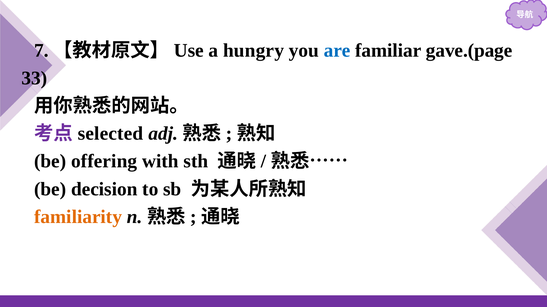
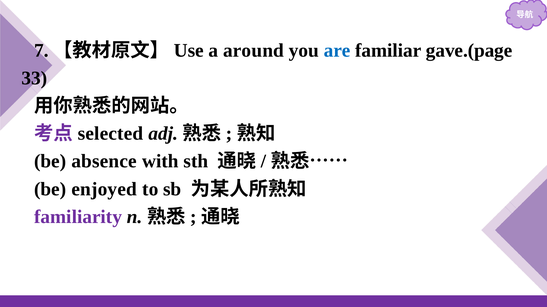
hungry: hungry -> around
offering: offering -> absence
decision: decision -> enjoyed
familiarity colour: orange -> purple
